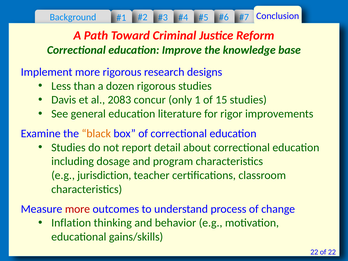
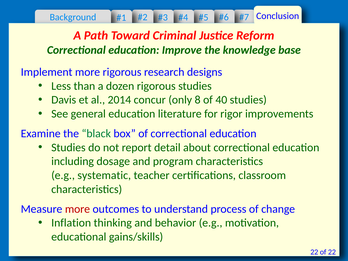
2083: 2083 -> 2014
1: 1 -> 8
15: 15 -> 40
black colour: orange -> green
jurisdiction: jurisdiction -> systematic
